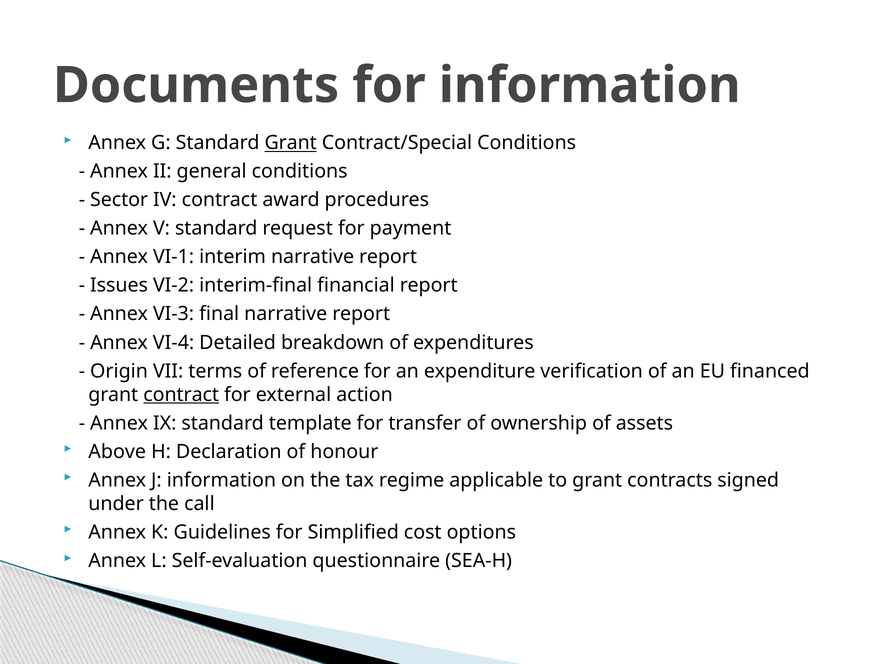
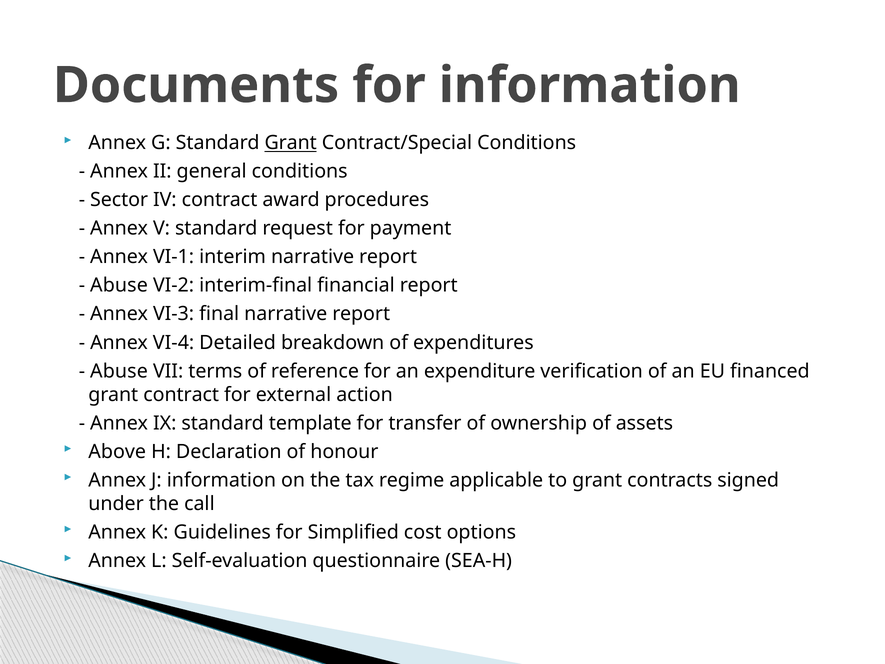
Issues at (119, 285): Issues -> Abuse
Origin at (119, 371): Origin -> Abuse
contract at (181, 394) underline: present -> none
